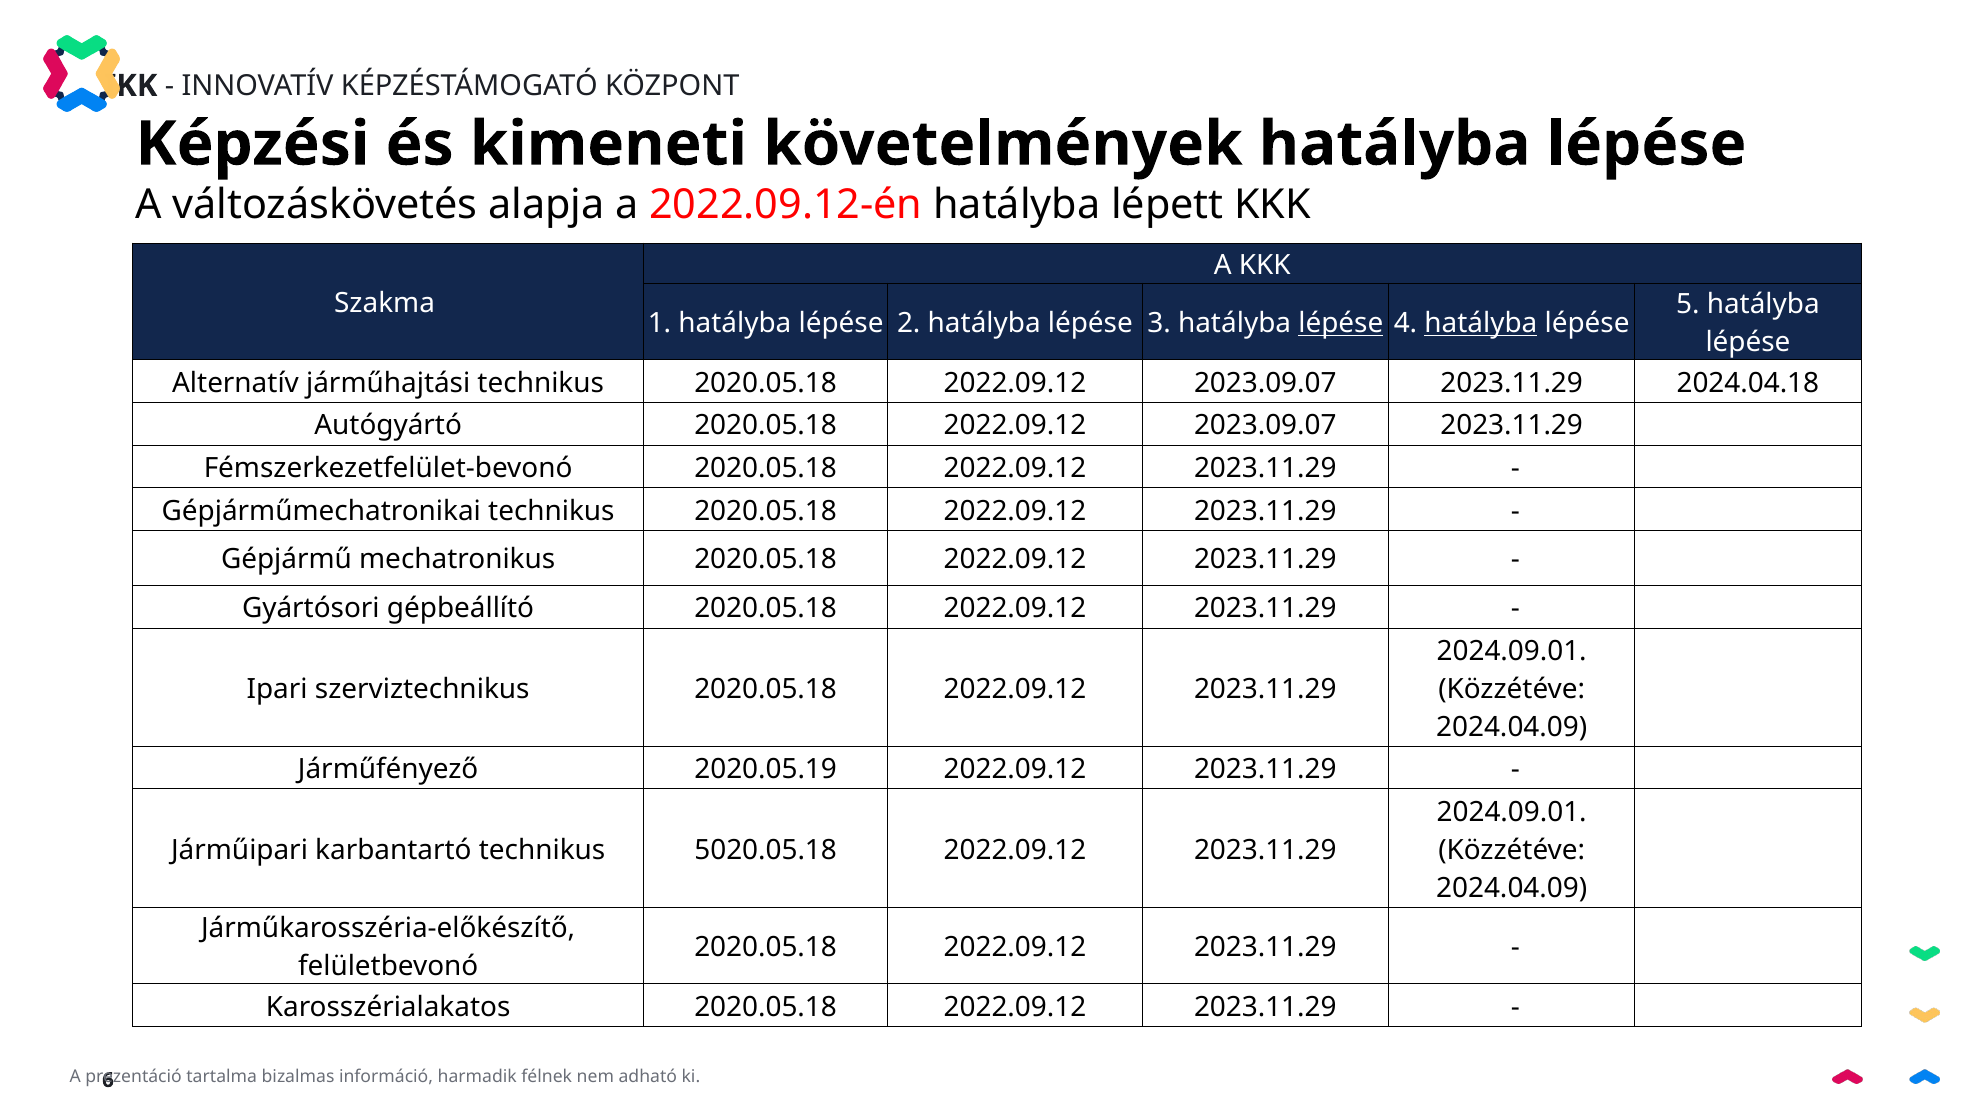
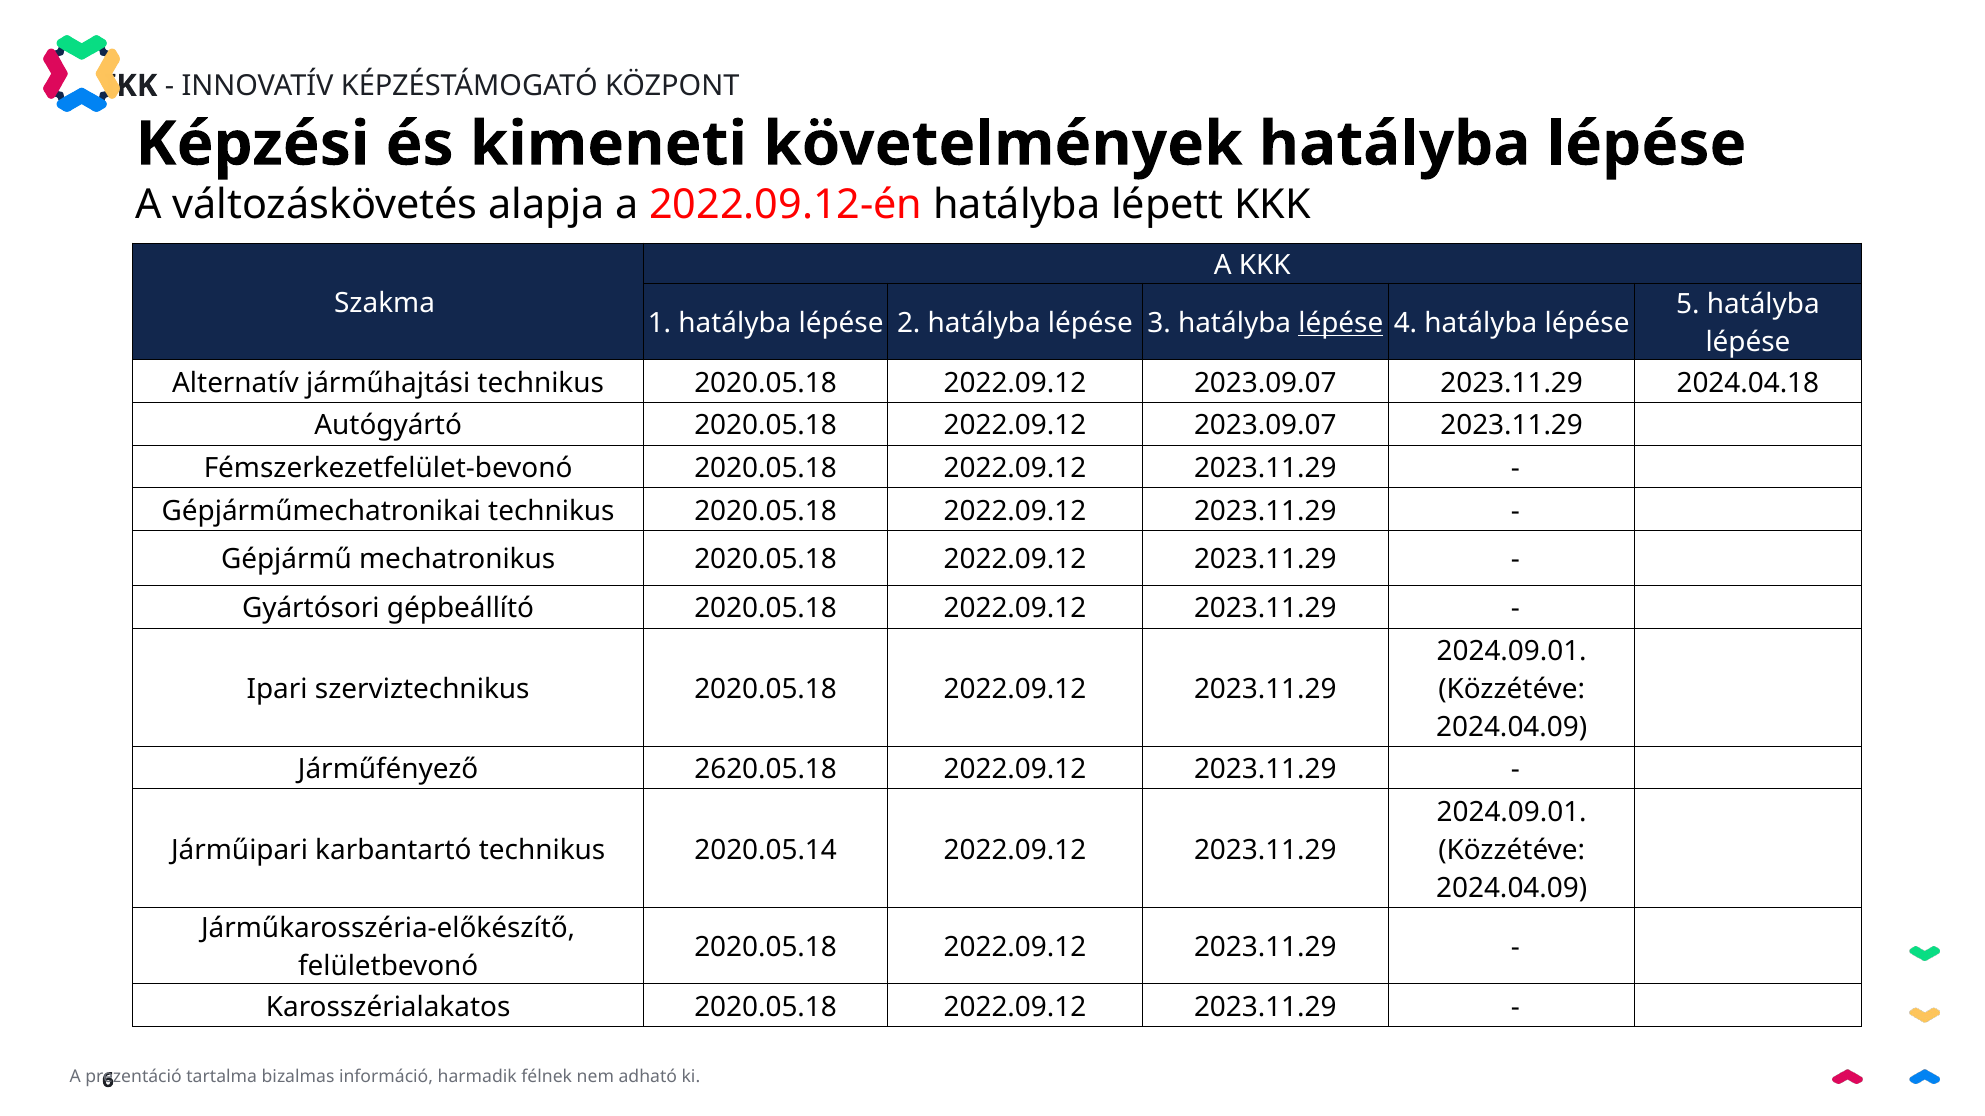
hatályba at (1481, 324) underline: present -> none
2020.05.19: 2020.05.19 -> 2620.05.18
5020.05.18: 5020.05.18 -> 2020.05.14
